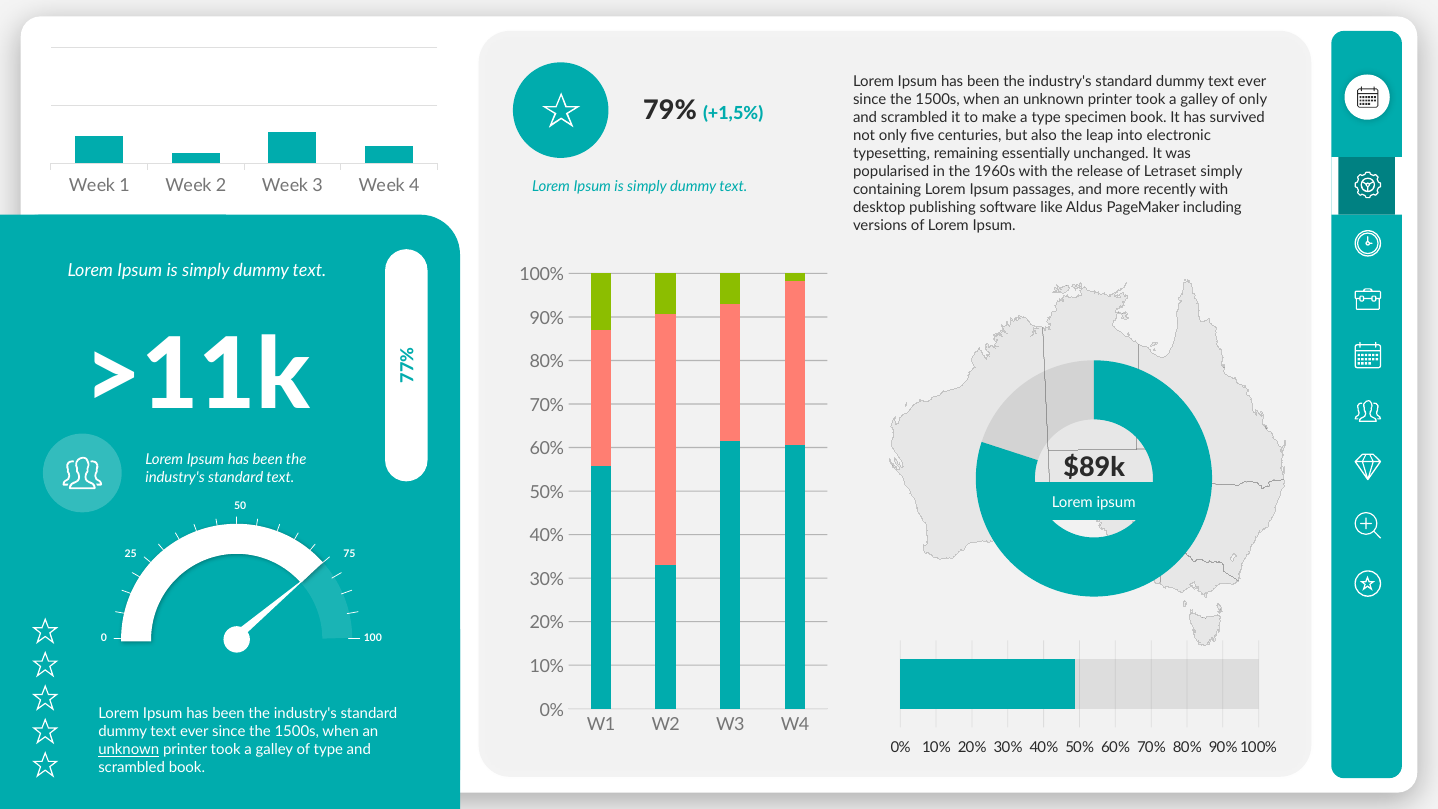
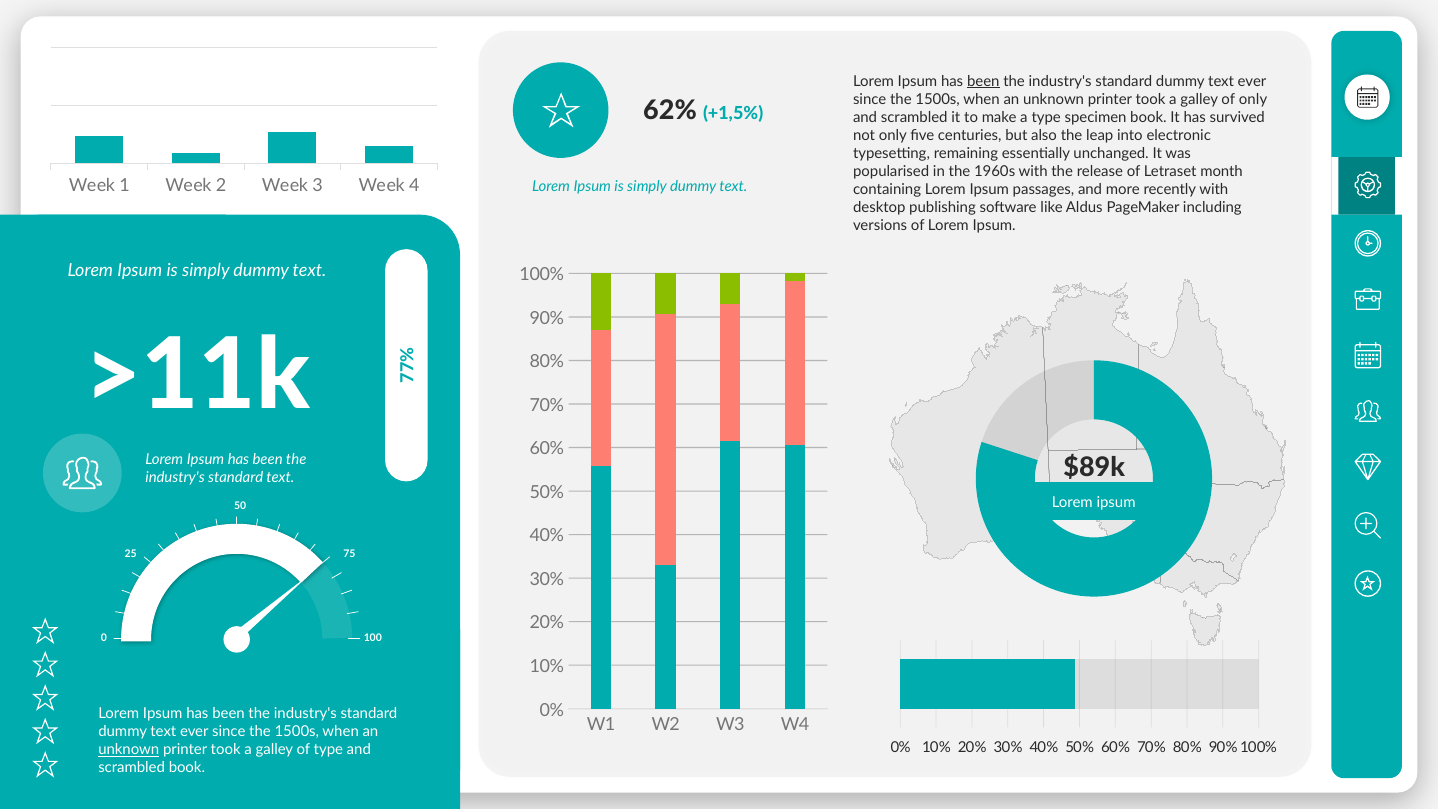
been at (983, 81) underline: none -> present
79%: 79% -> 62%
Letraset simply: simply -> month
